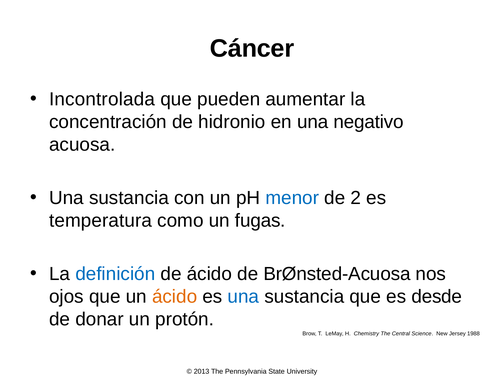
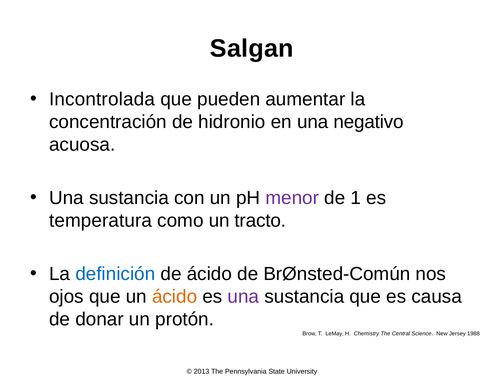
Cáncer: Cáncer -> Salgan
menor colour: blue -> purple
2: 2 -> 1
fugas: fugas -> tracto
BrØnsted-Acuosa: BrØnsted-Acuosa -> BrØnsted-Común
una at (243, 296) colour: blue -> purple
desde: desde -> causa
